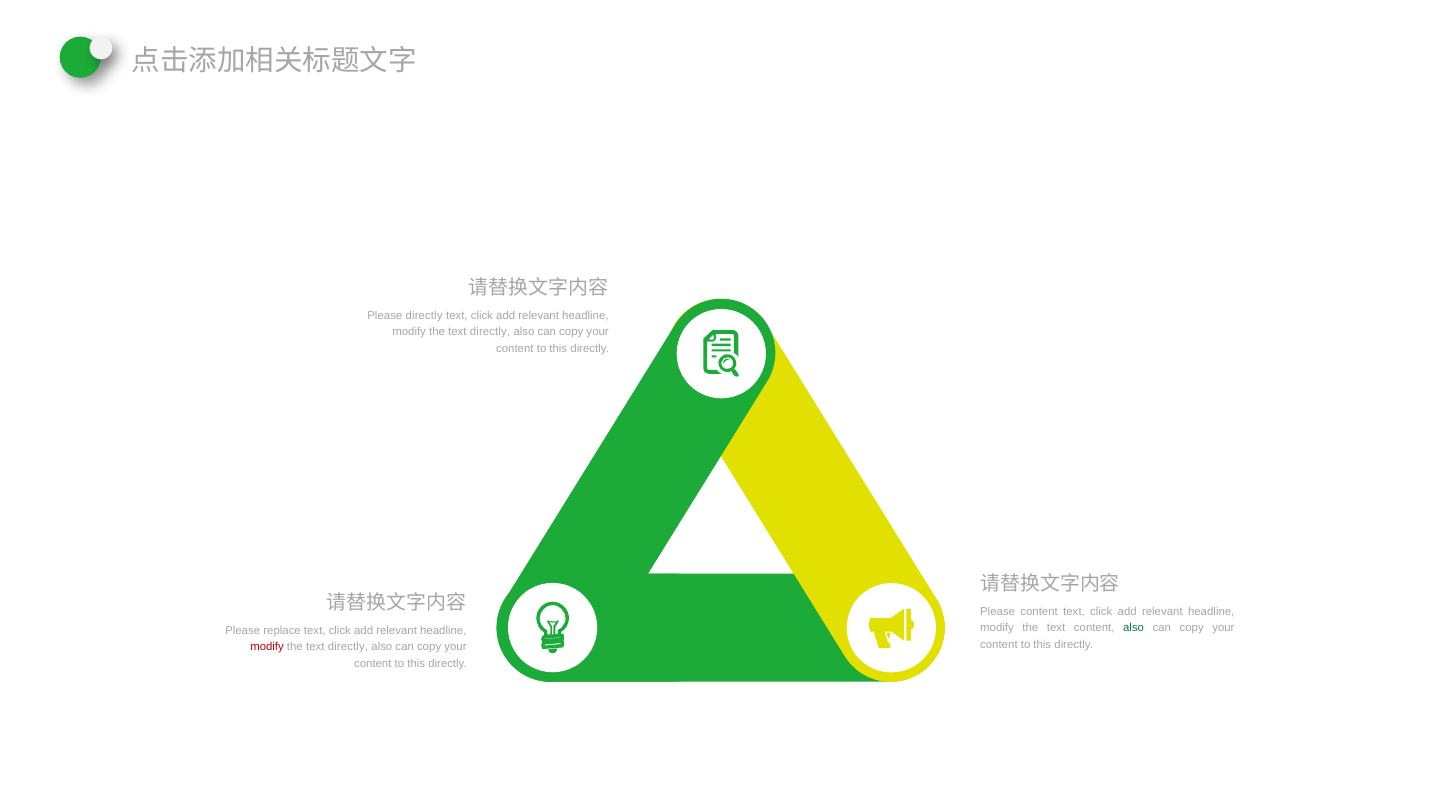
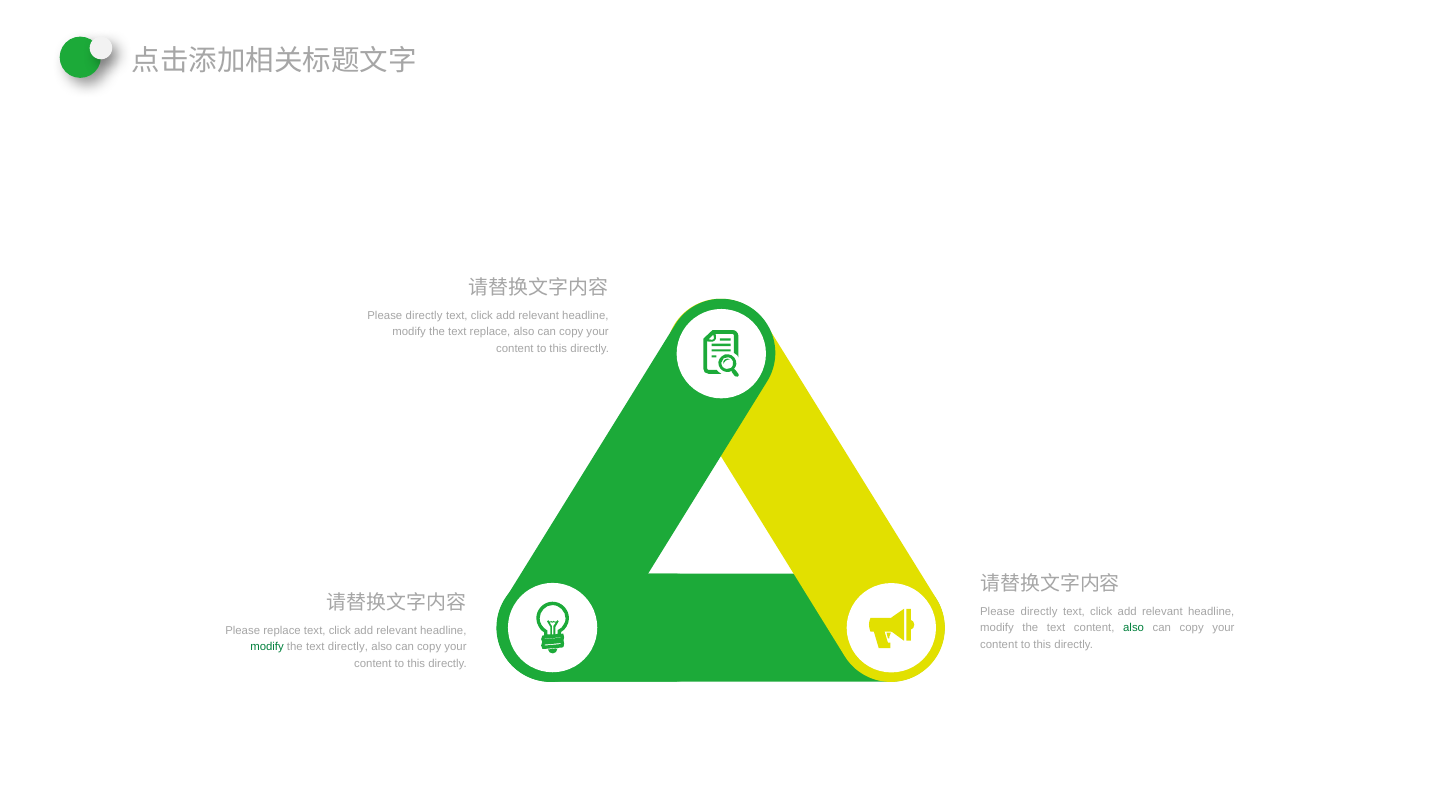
directly at (490, 332): directly -> replace
content at (1039, 611): content -> directly
modify at (267, 647) colour: red -> green
